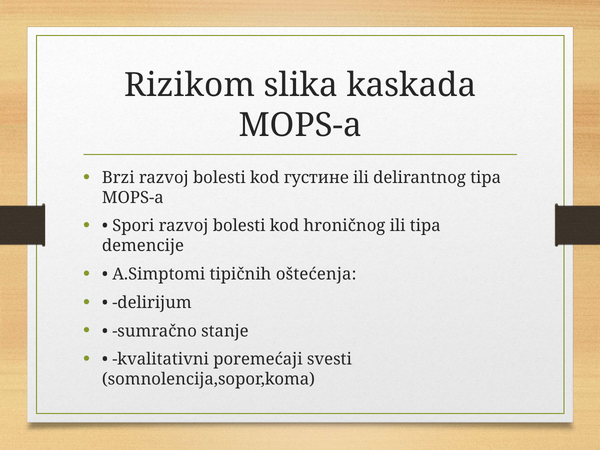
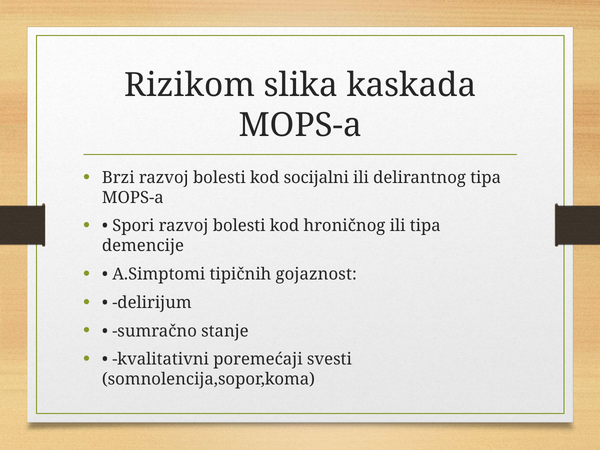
густине: густине -> socijalni
oštećenja: oštećenja -> gojaznost
